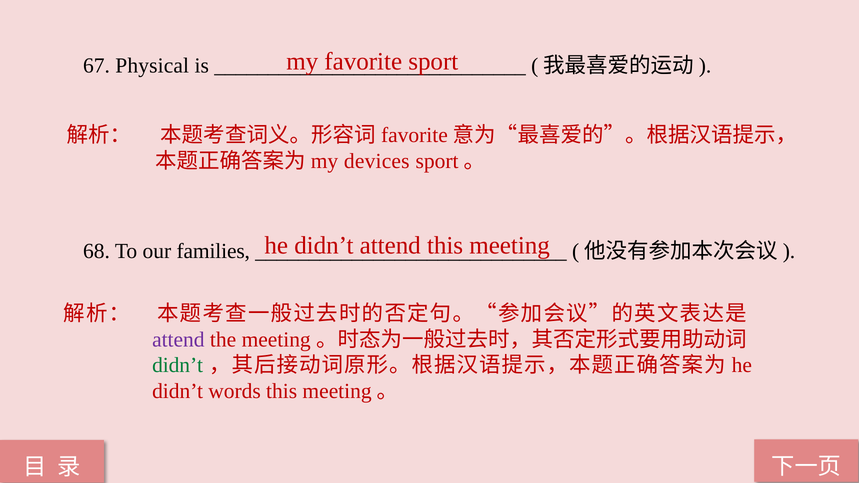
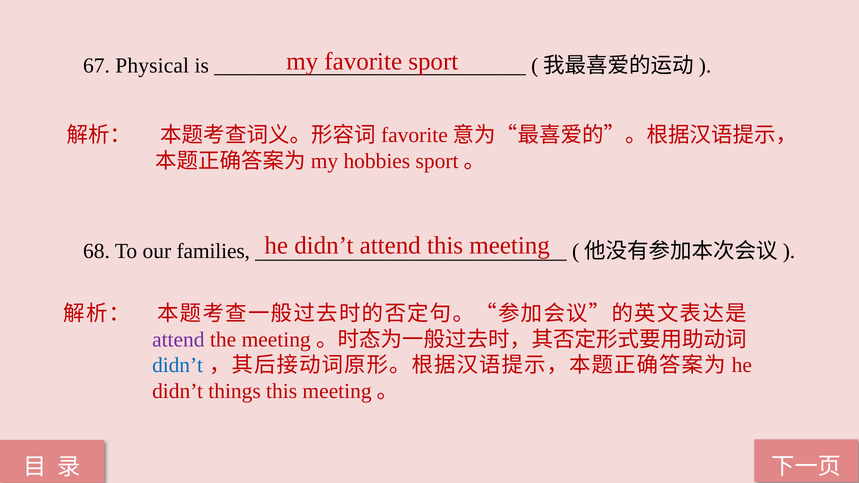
devices: devices -> hobbies
didn’t at (178, 366) colour: green -> blue
words: words -> things
